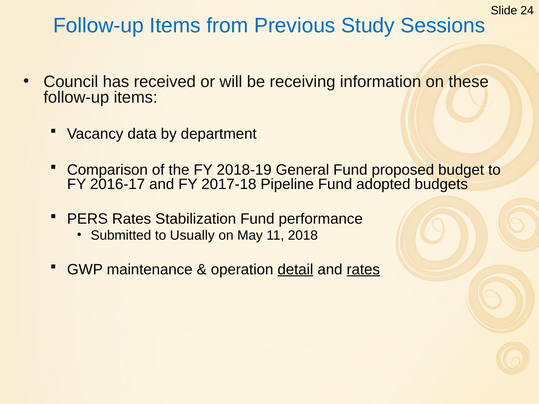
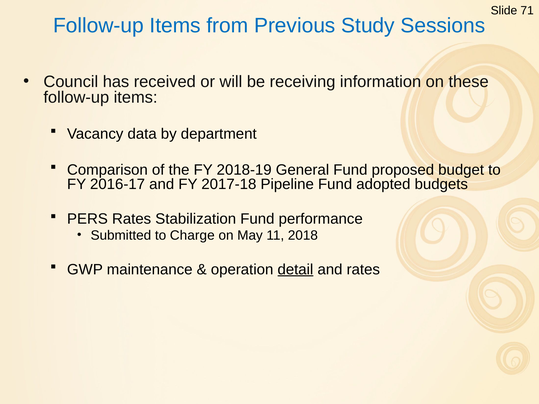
24: 24 -> 71
Usually: Usually -> Charge
rates at (363, 270) underline: present -> none
